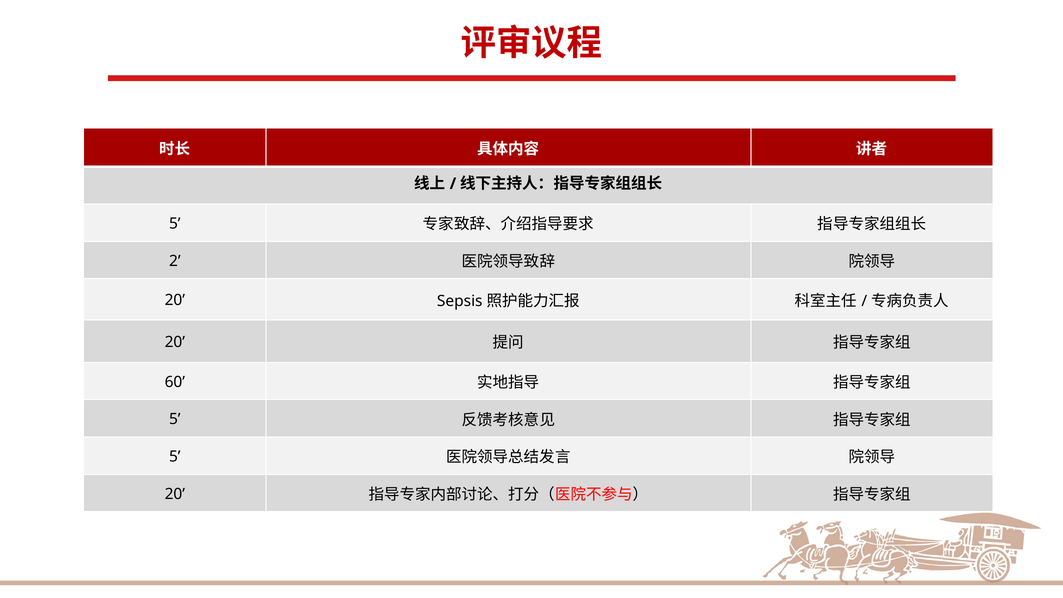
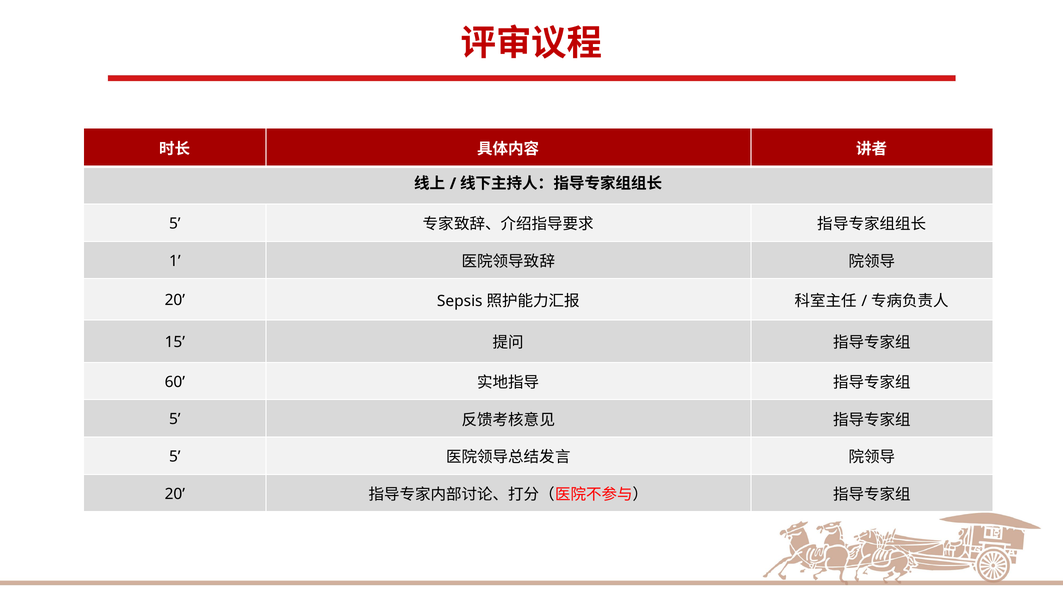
2: 2 -> 1
20 at (175, 342): 20 -> 15
